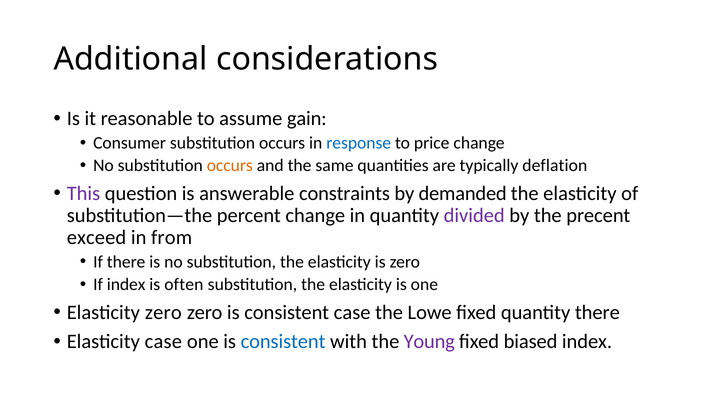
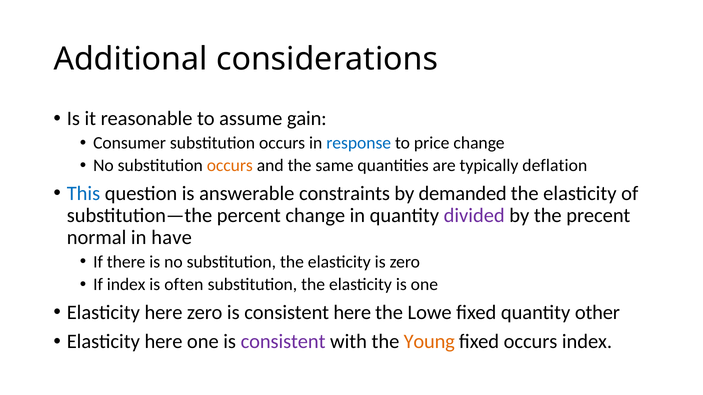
This colour: purple -> blue
exceed: exceed -> normal
from: from -> have
zero at (163, 313): zero -> here
consistent case: case -> here
quantity there: there -> other
case at (163, 342): case -> here
consistent at (283, 342) colour: blue -> purple
Young colour: purple -> orange
fixed biased: biased -> occurs
